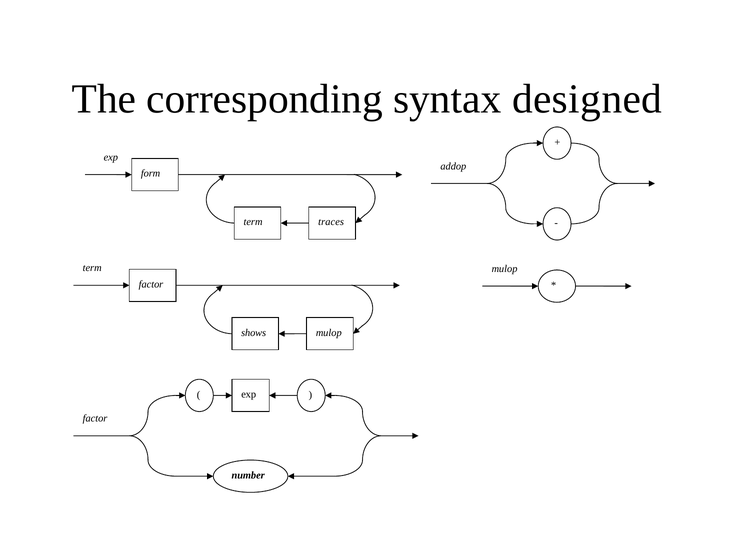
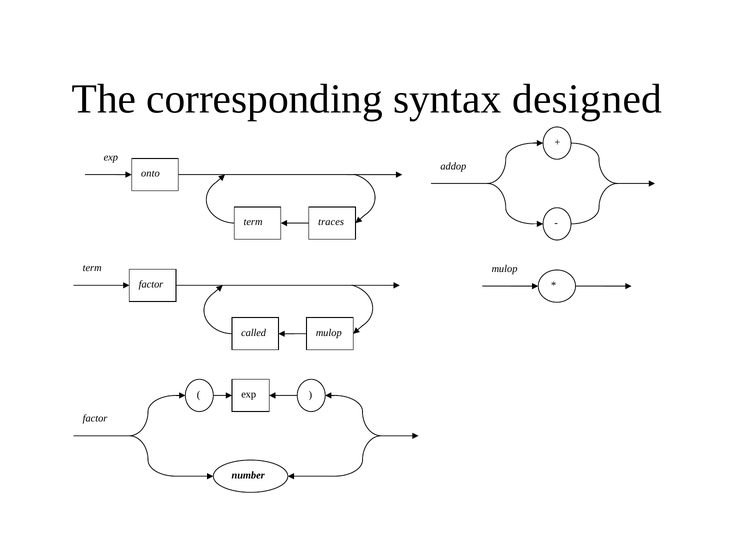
form: form -> onto
shows: shows -> called
